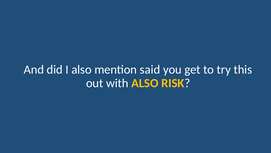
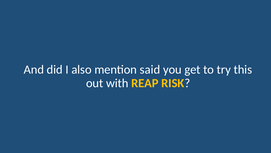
with ALSO: ALSO -> REAP
